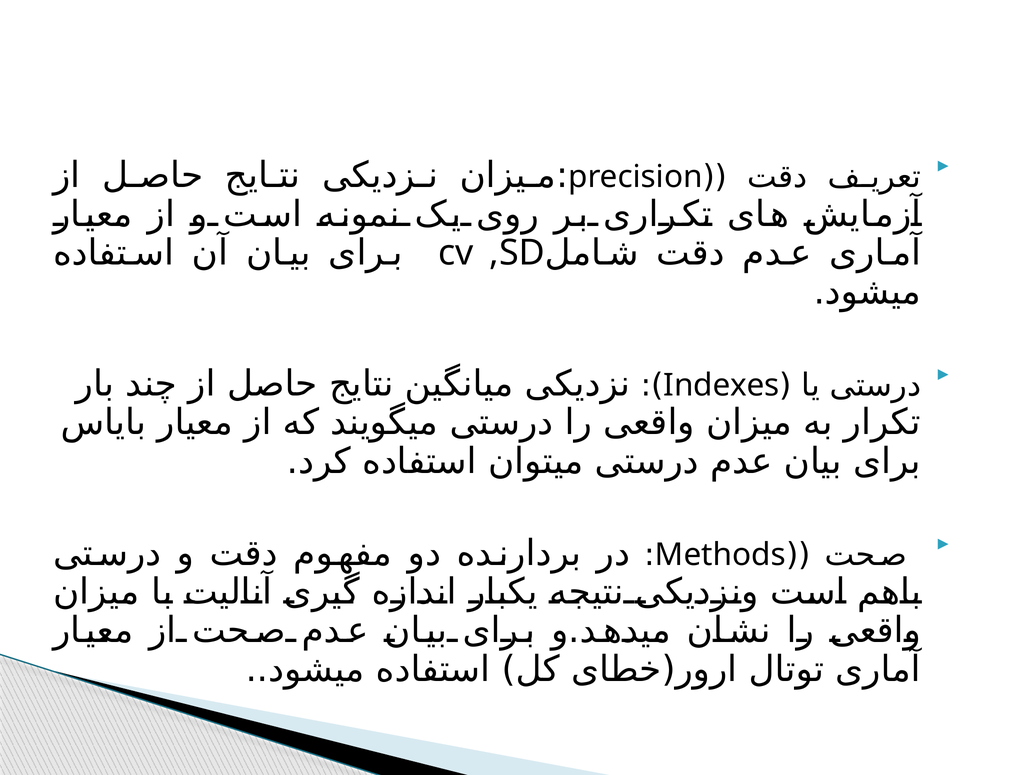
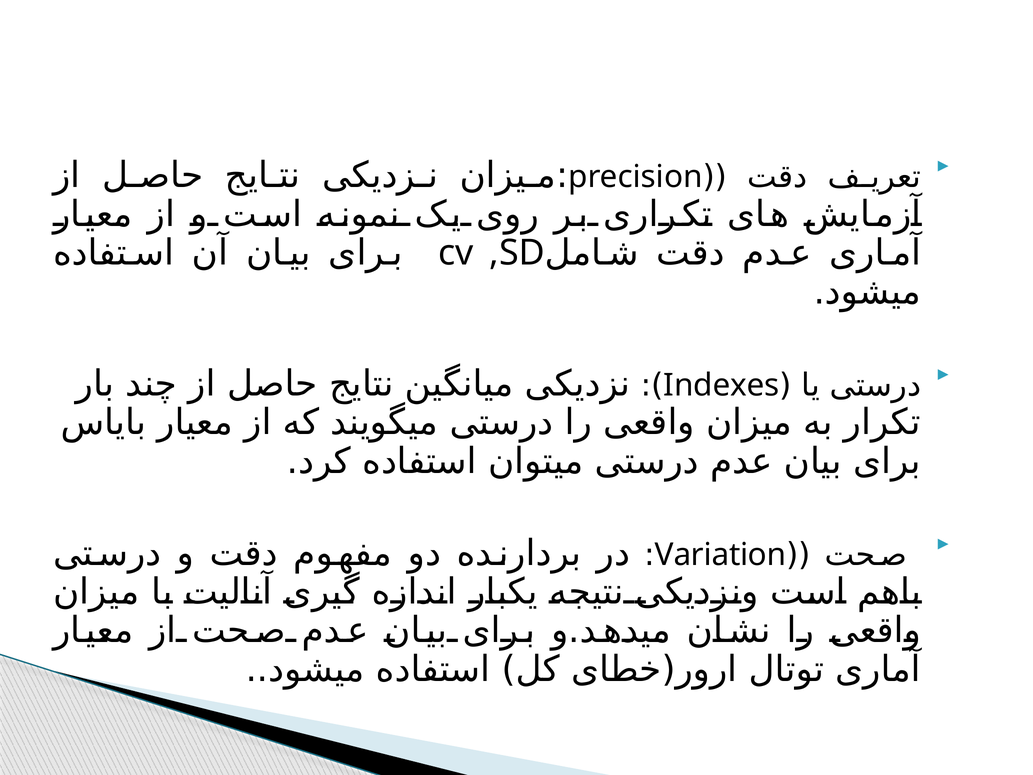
Methods: Methods -> Variation
